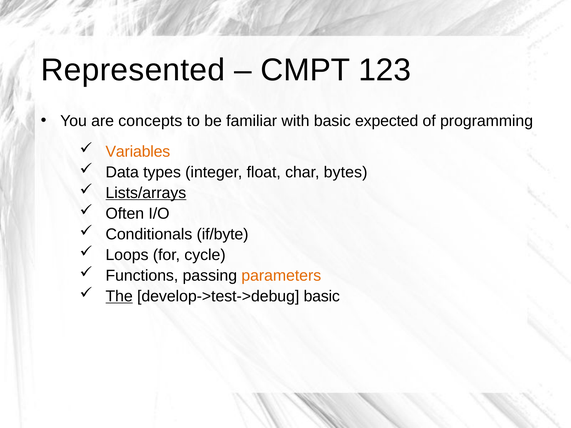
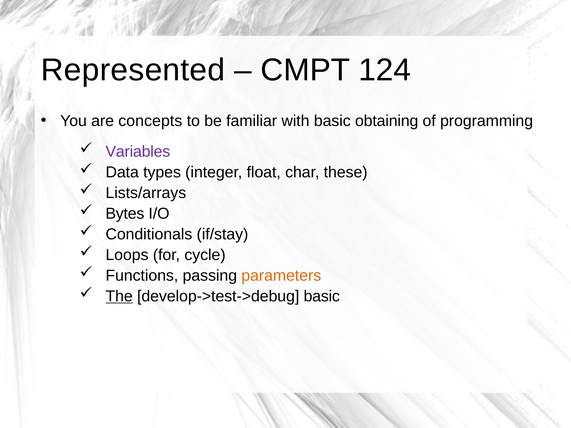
123: 123 -> 124
expected: expected -> obtaining
Variables colour: orange -> purple
bytes: bytes -> these
Lists/arrays underline: present -> none
Often: Often -> Bytes
if/byte: if/byte -> if/stay
